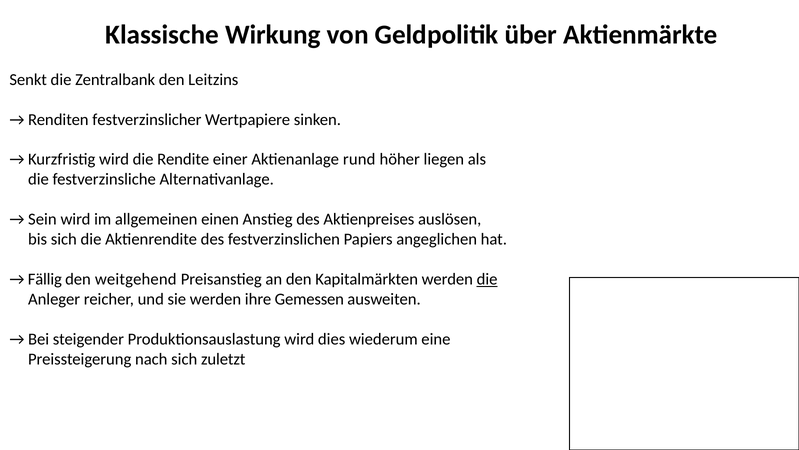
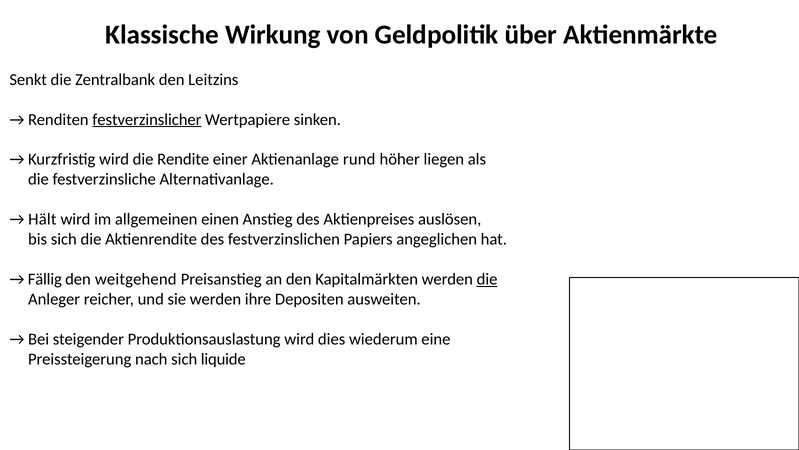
festverzinslicher underline: none -> present
Sein: Sein -> Hält
Gemessen: Gemessen -> Depositen
zuletzt: zuletzt -> liquide
